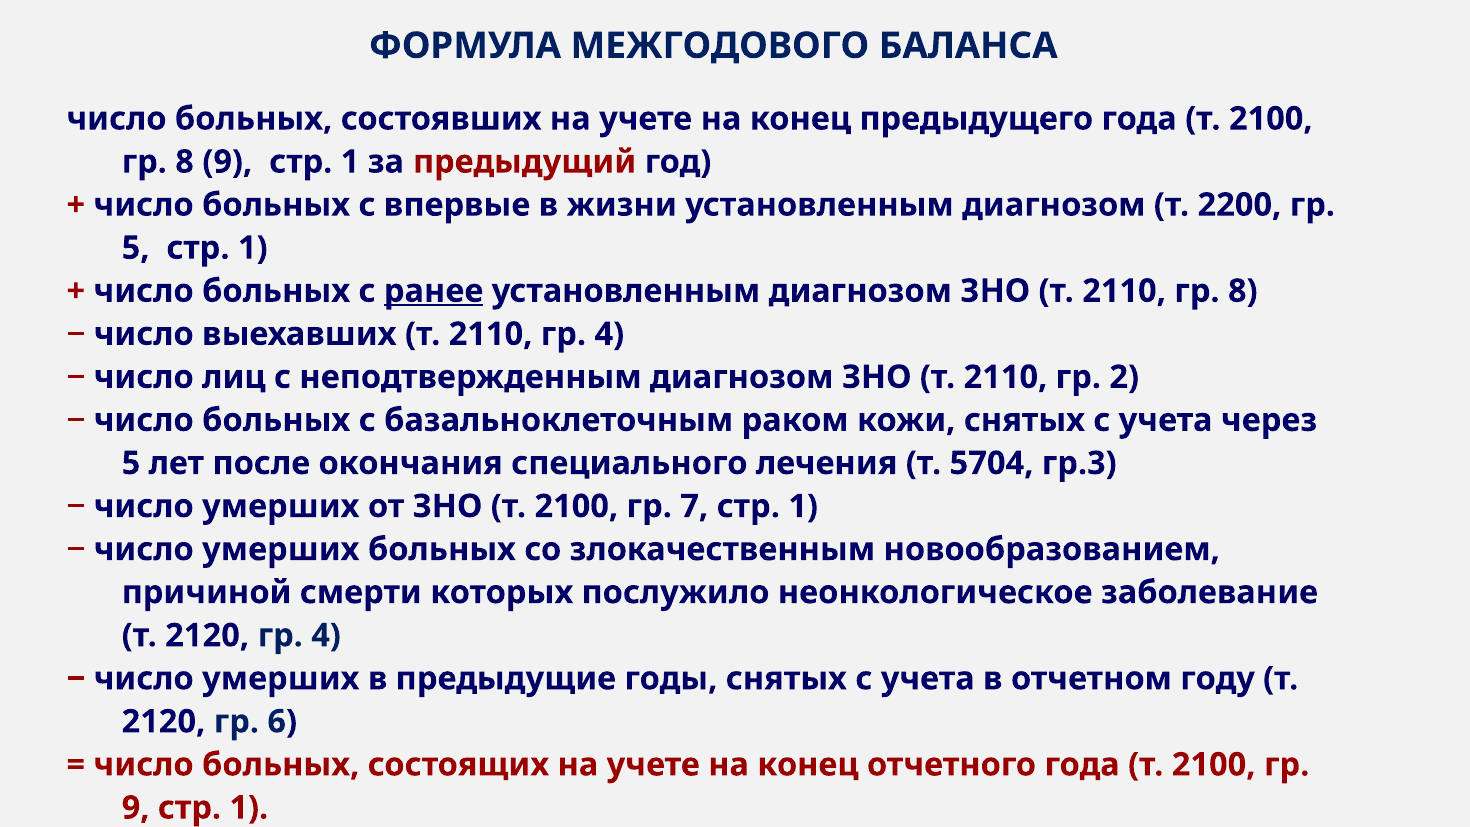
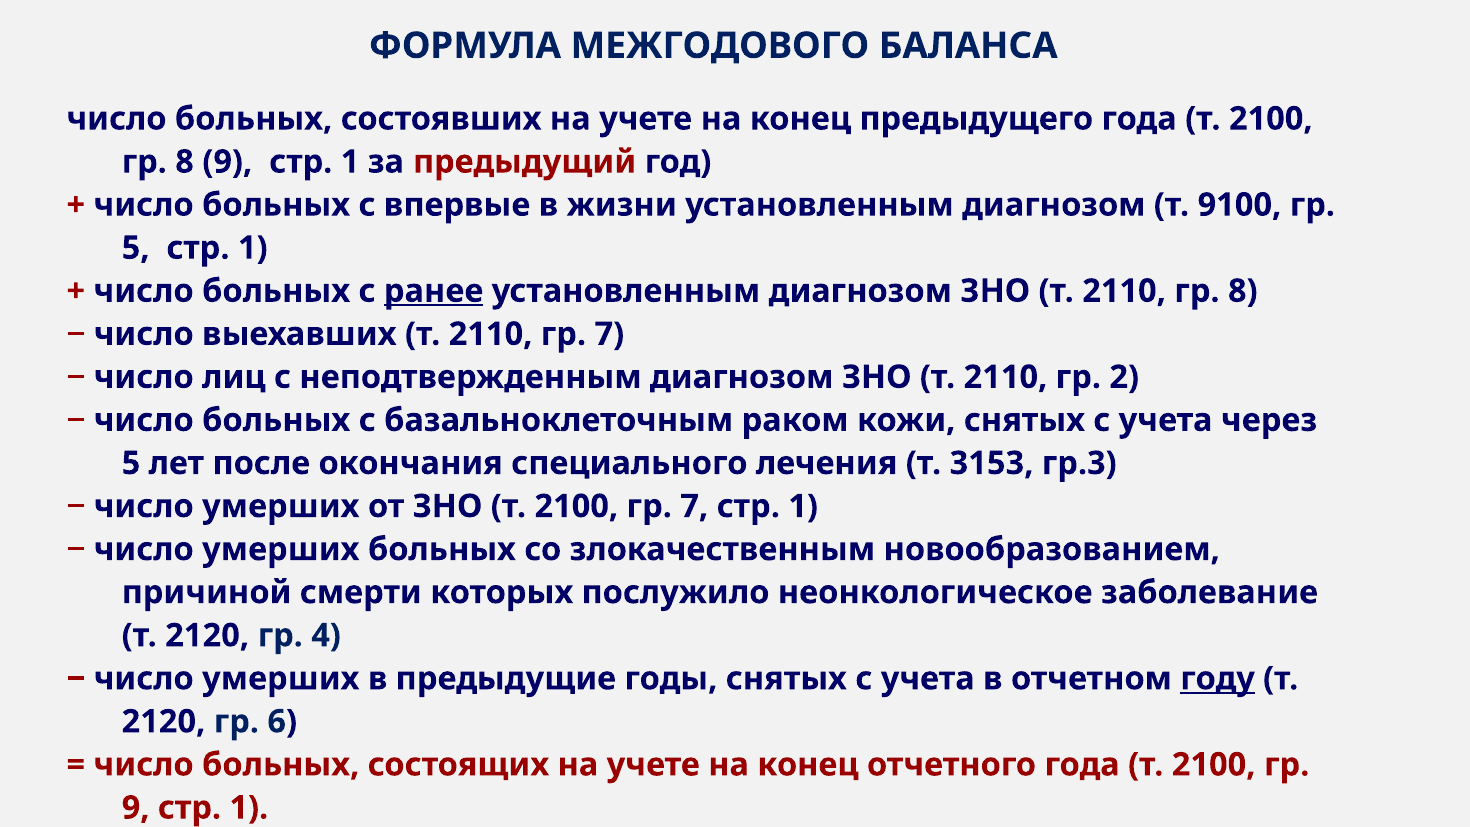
2200: 2200 -> 9100
2110 гр 4: 4 -> 7
5704: 5704 -> 3153
году underline: none -> present
